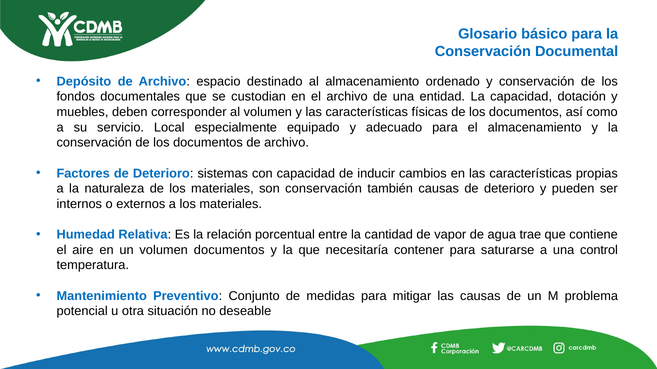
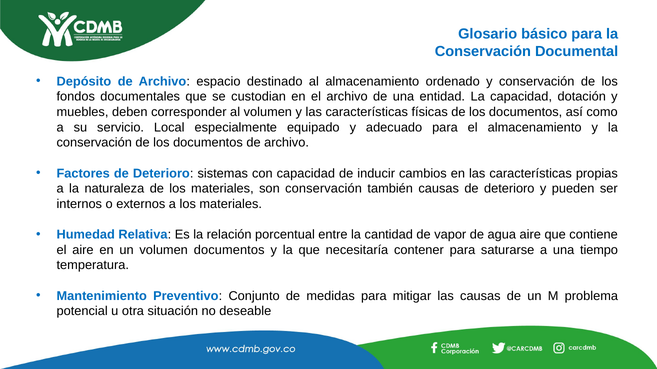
agua trae: trae -> aire
control: control -> tiempo
